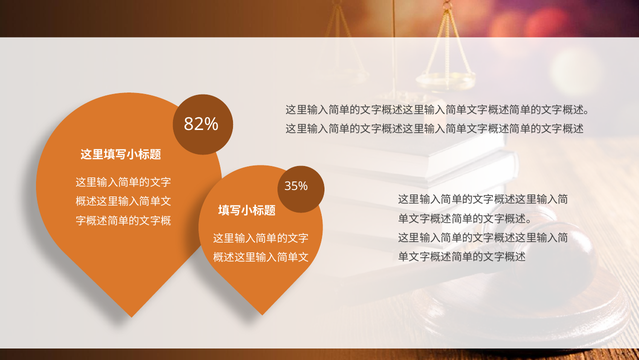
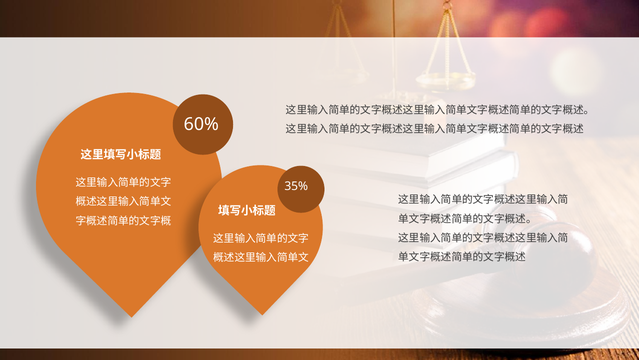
82%: 82% -> 60%
